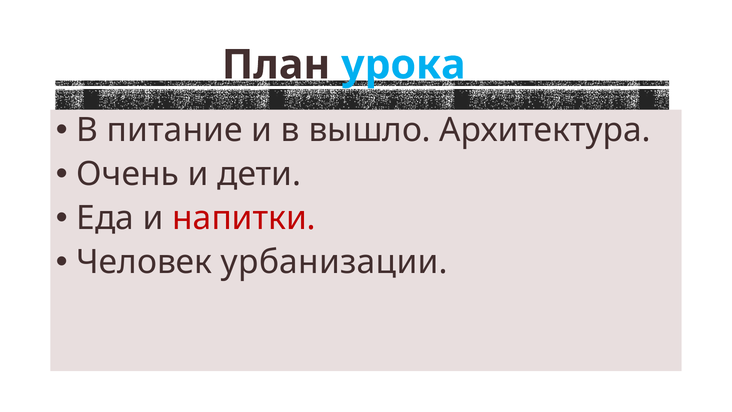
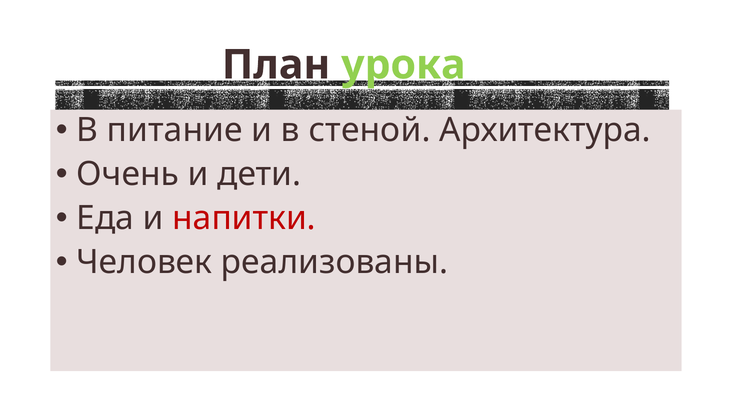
урока colour: light blue -> light green
вышло: вышло -> стеной
урбанизации: урбанизации -> реализованы
